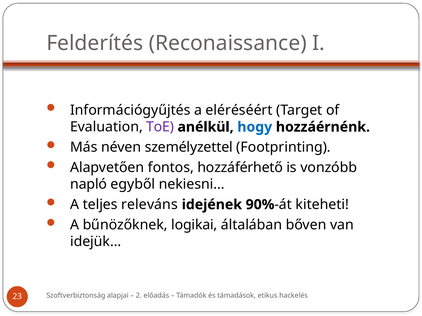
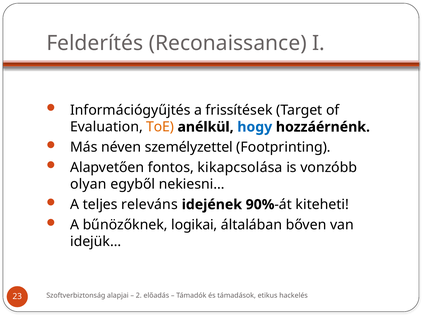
eléréséért: eléréséért -> frissítések
ToE colour: purple -> orange
hozzáférhető: hozzáférhető -> kikapcsolása
napló: napló -> olyan
